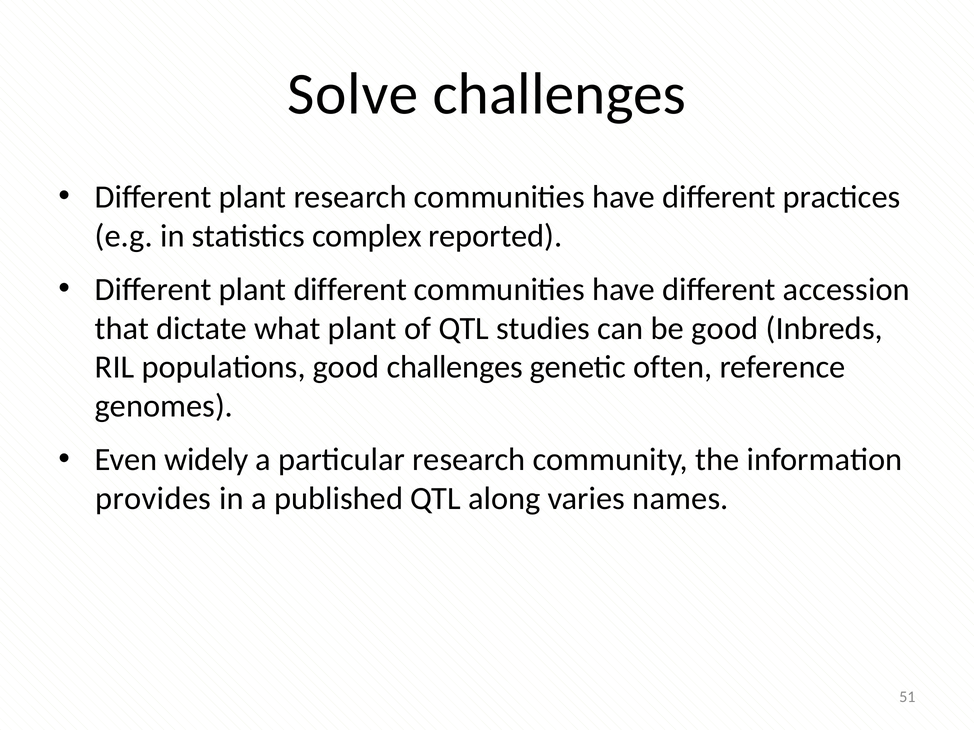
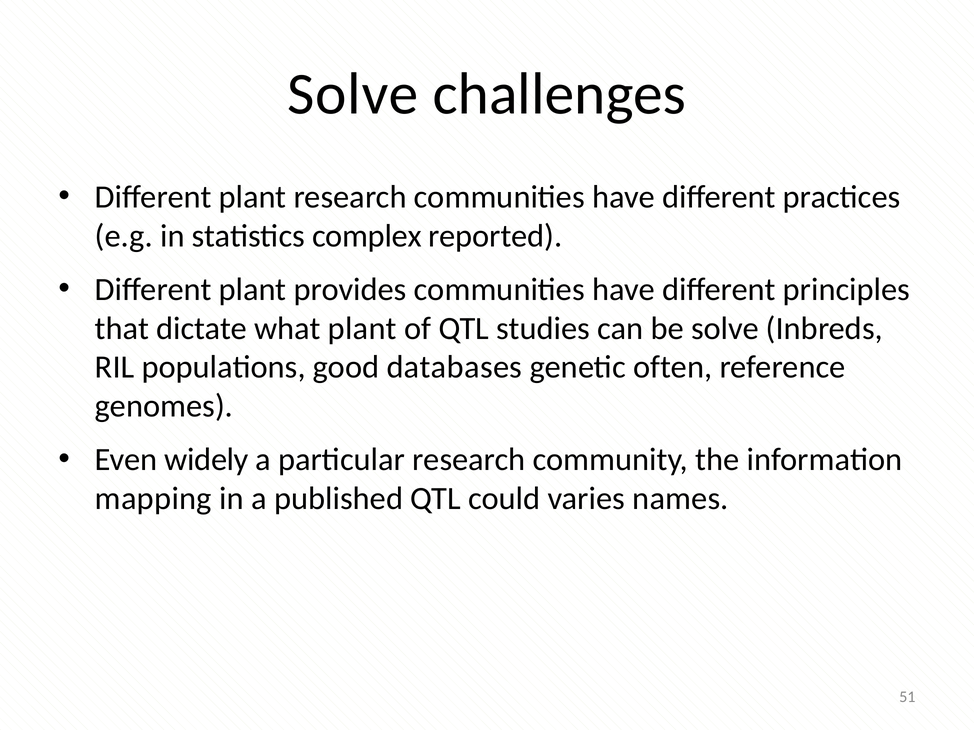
plant different: different -> provides
accession: accession -> principles
be good: good -> solve
good challenges: challenges -> databases
provides: provides -> mapping
along: along -> could
